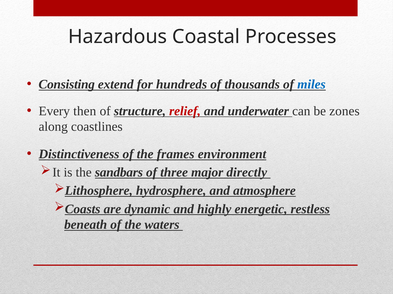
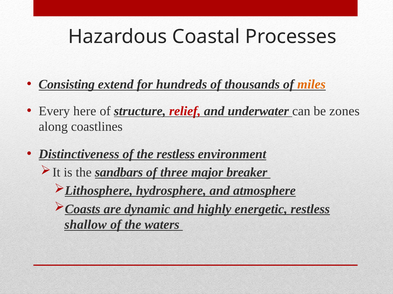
miles colour: blue -> orange
then: then -> here
the frames: frames -> restless
directly: directly -> breaker
beneath: beneath -> shallow
